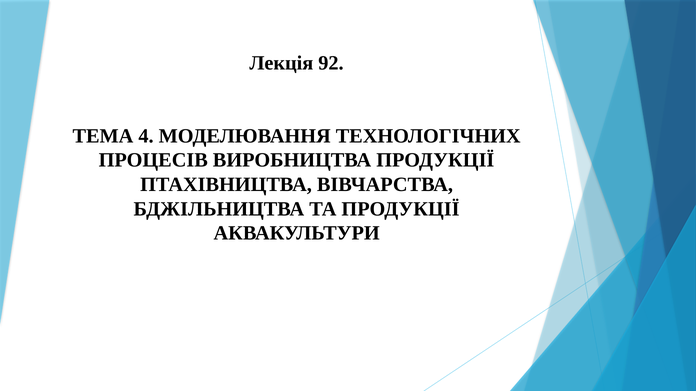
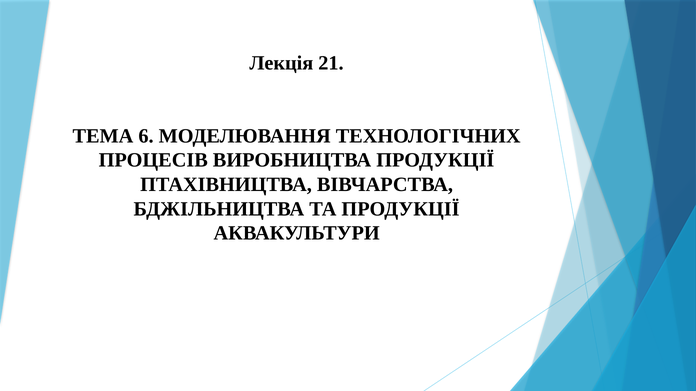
92: 92 -> 21
4: 4 -> 6
